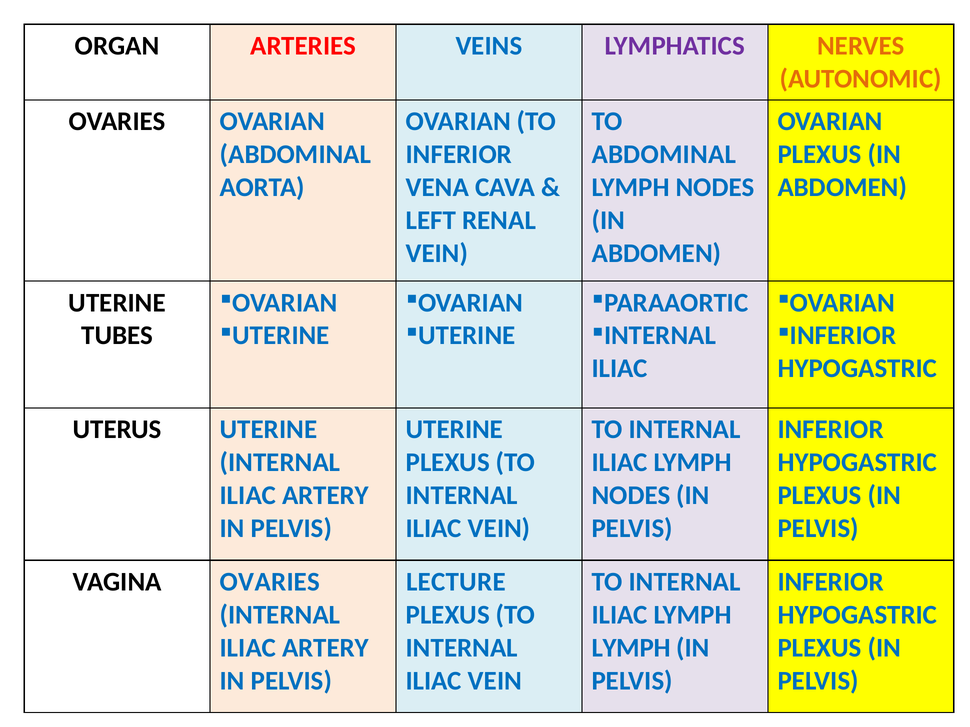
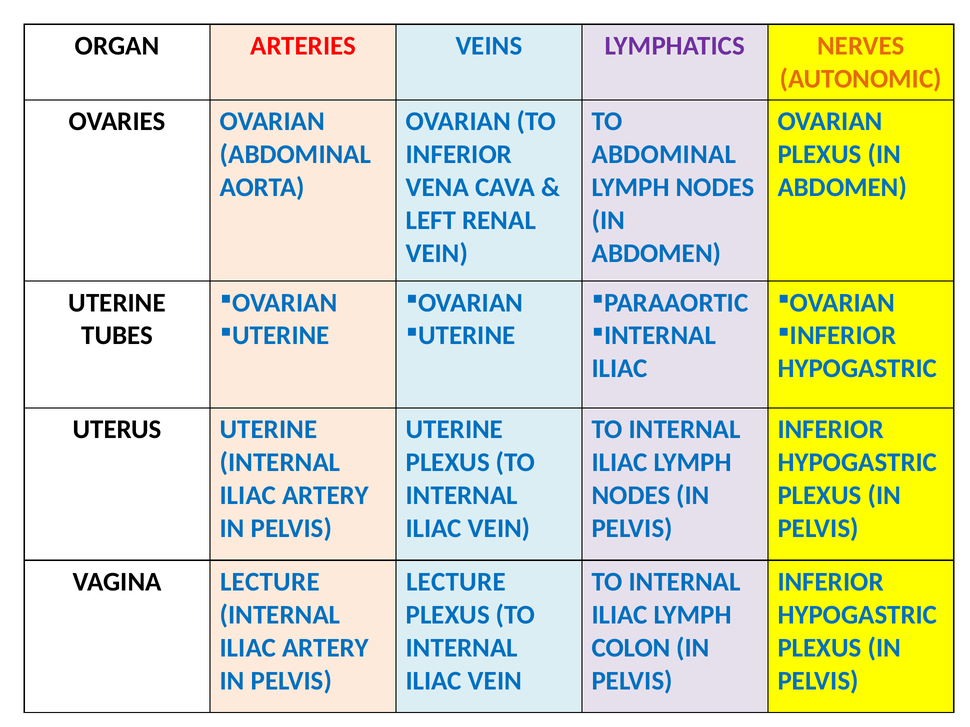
VAGINA OVARIES: OVARIES -> LECTURE
LYMPH at (631, 648): LYMPH -> COLON
